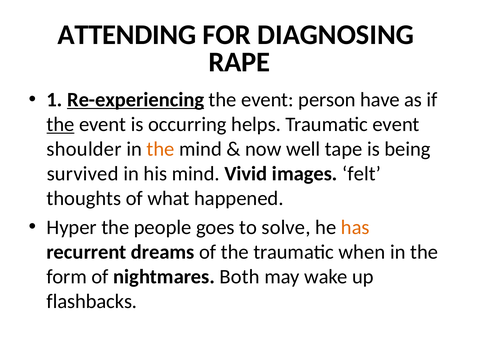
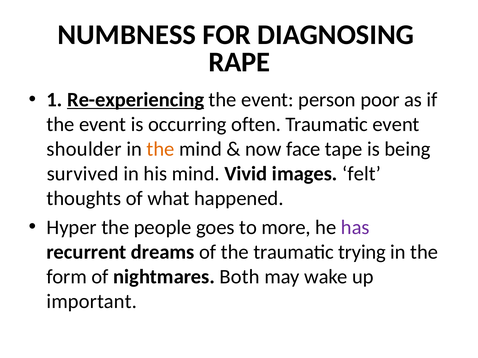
ATTENDING: ATTENDING -> NUMBNESS
have: have -> poor
the at (61, 125) underline: present -> none
helps: helps -> often
well: well -> face
solve: solve -> more
has colour: orange -> purple
when: when -> trying
flashbacks: flashbacks -> important
